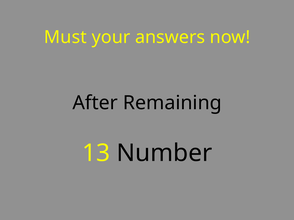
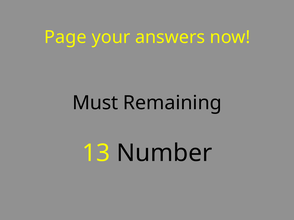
Must: Must -> Page
After: After -> Must
